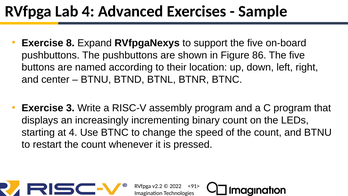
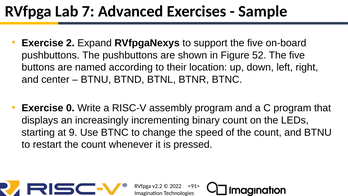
Lab 4: 4 -> 7
8: 8 -> 2
86: 86 -> 52
3: 3 -> 0
at 4: 4 -> 9
